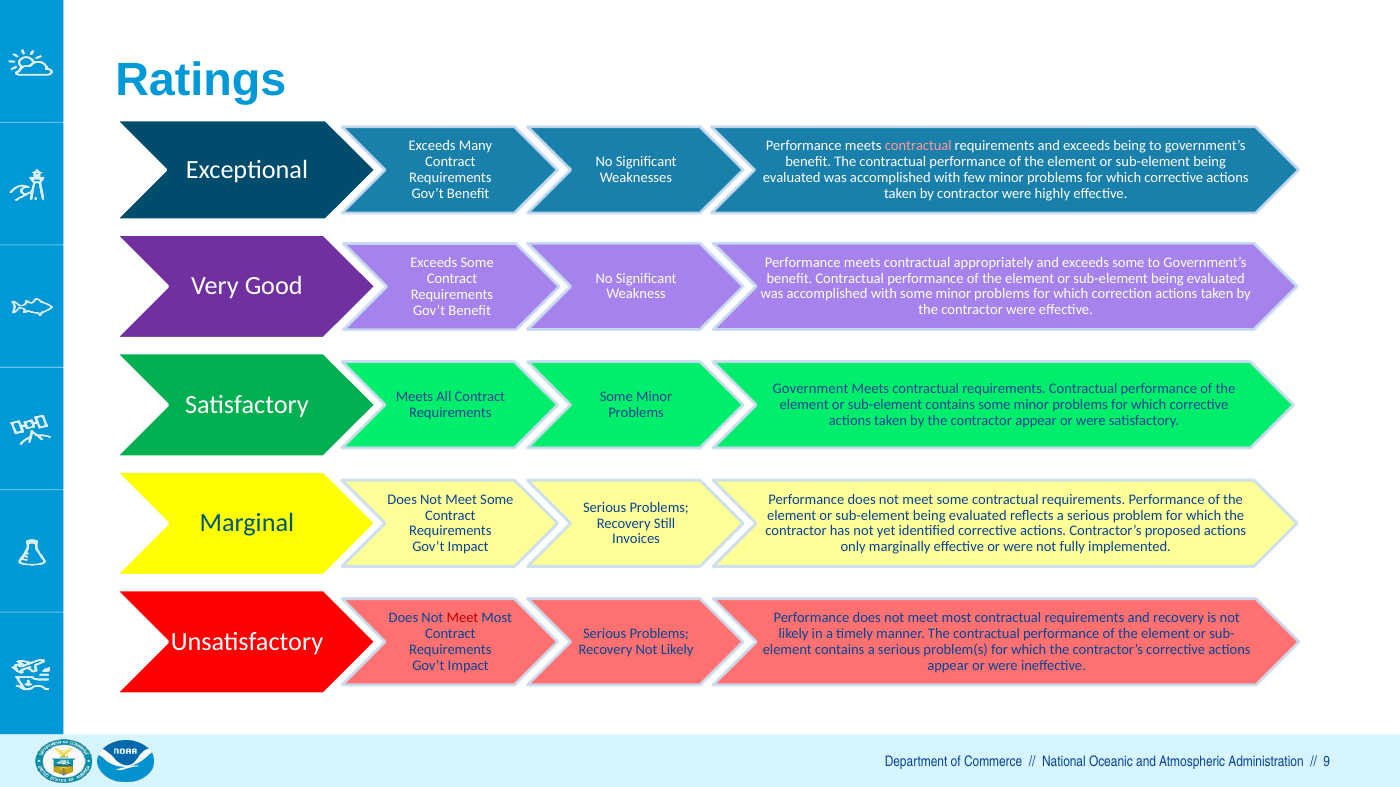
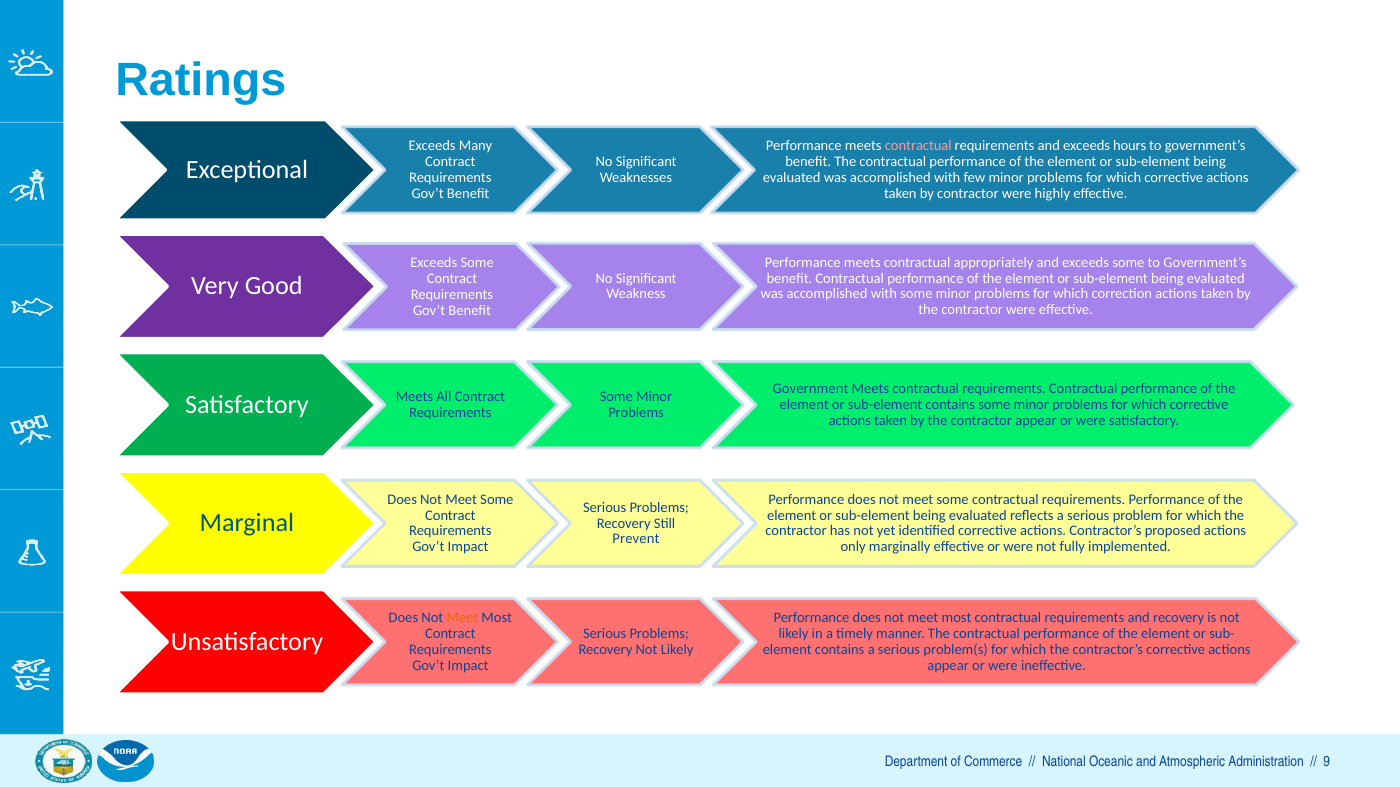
exceeds being: being -> hours
Invoices: Invoices -> Prevent
Meet at (462, 618) colour: red -> orange
